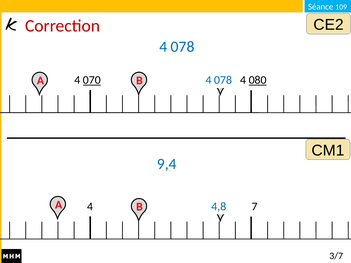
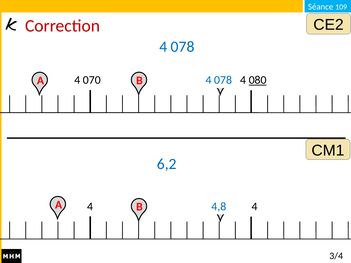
070 underline: present -> none
9,4: 9,4 -> 6,2
4 7: 7 -> 4
3/7: 3/7 -> 3/4
